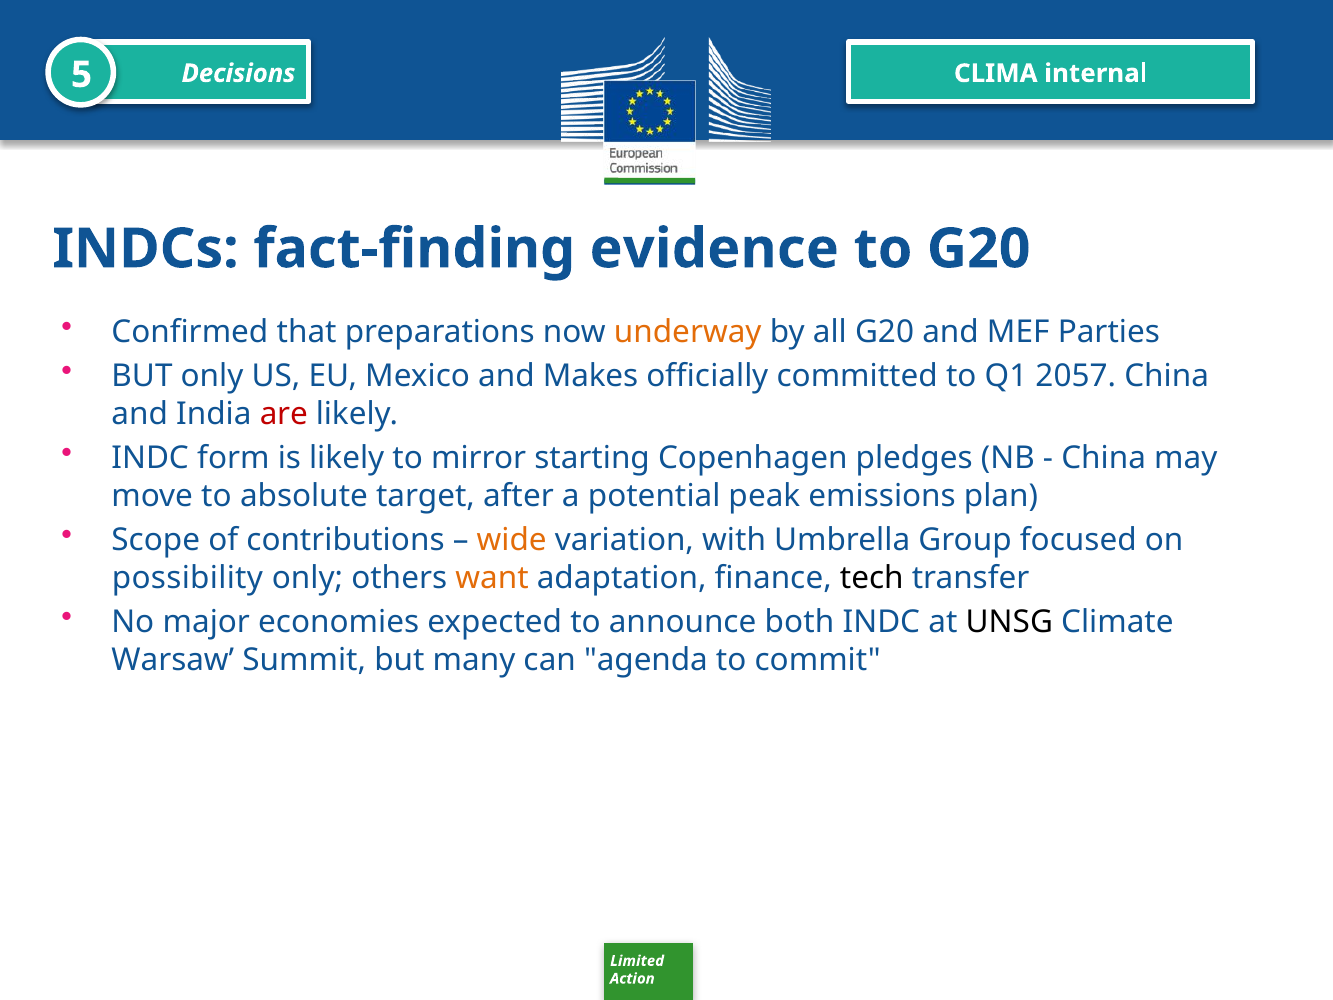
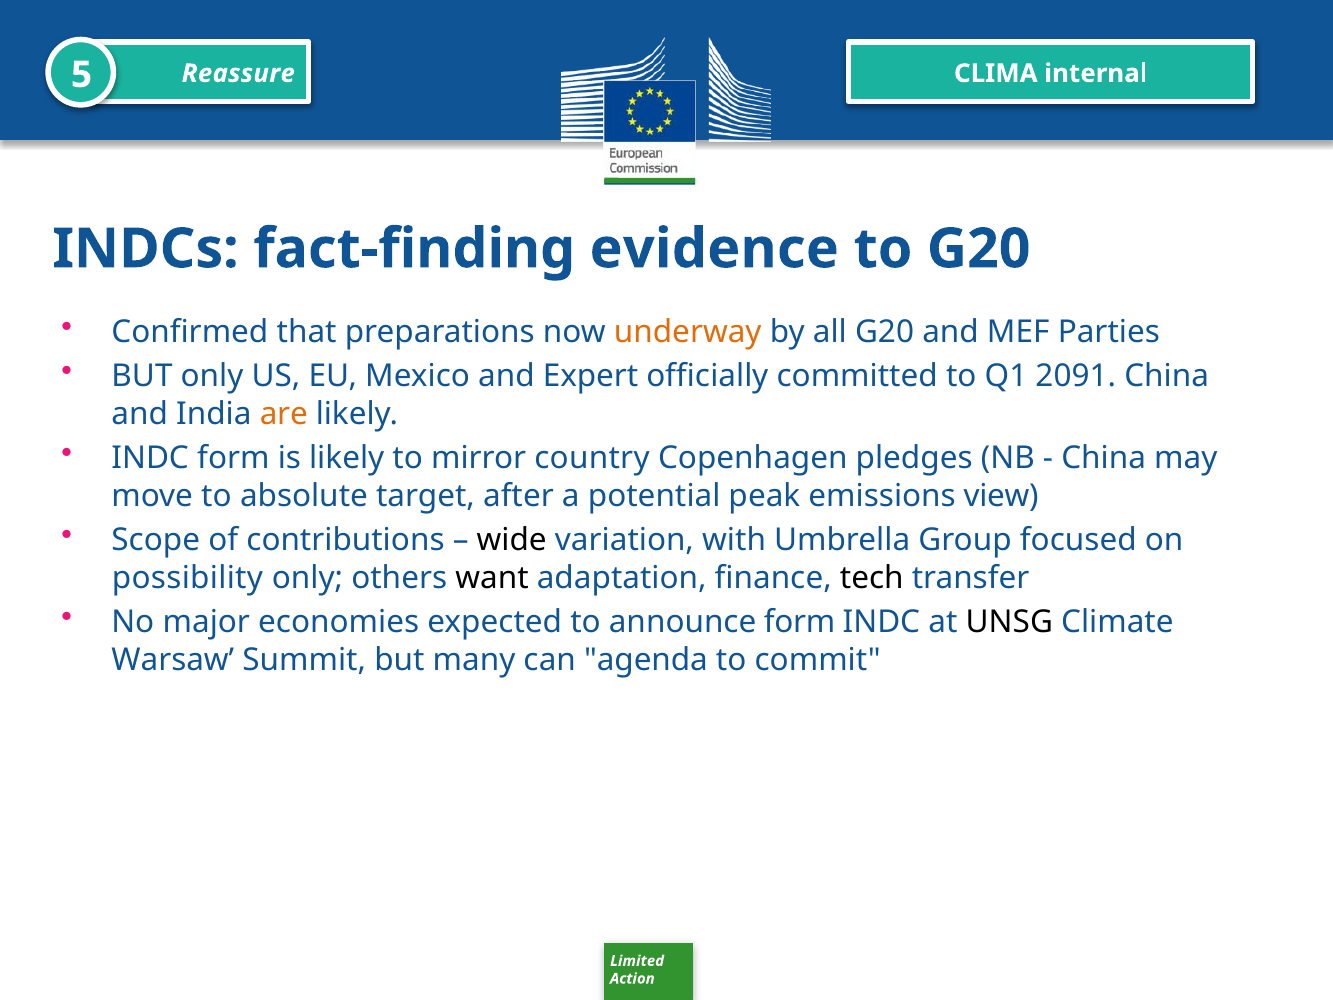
Decisions: Decisions -> Reassure
Makes: Makes -> Expert
2057: 2057 -> 2091
are colour: red -> orange
starting: starting -> country
plan: plan -> view
wide colour: orange -> black
want colour: orange -> black
announce both: both -> form
